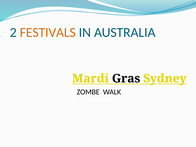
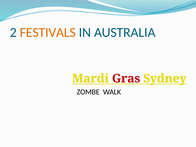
Gras colour: black -> red
